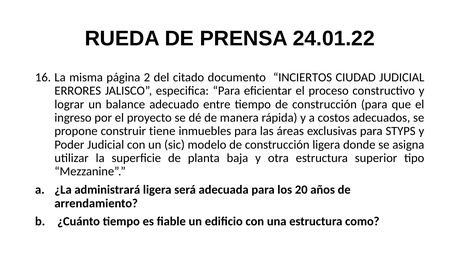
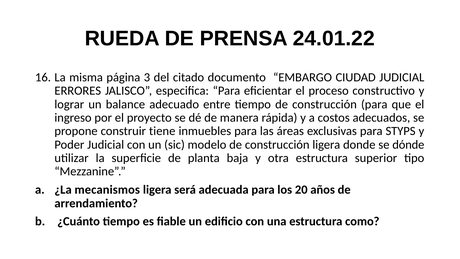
2: 2 -> 3
INCIERTOS: INCIERTOS -> EMBARGO
asigna: asigna -> dónde
administrará: administrará -> mecanismos
